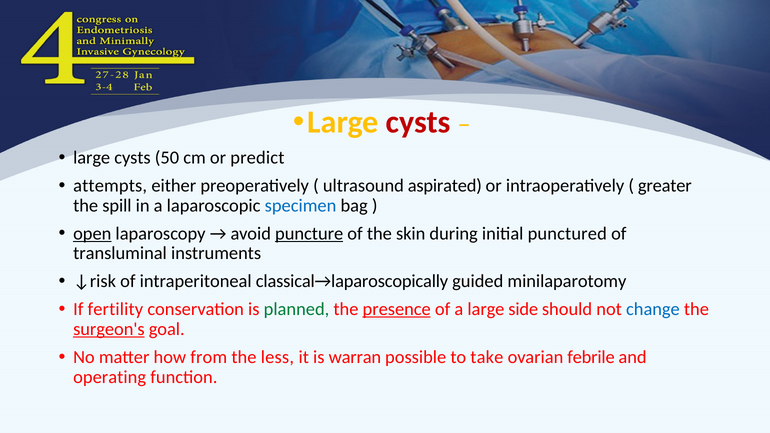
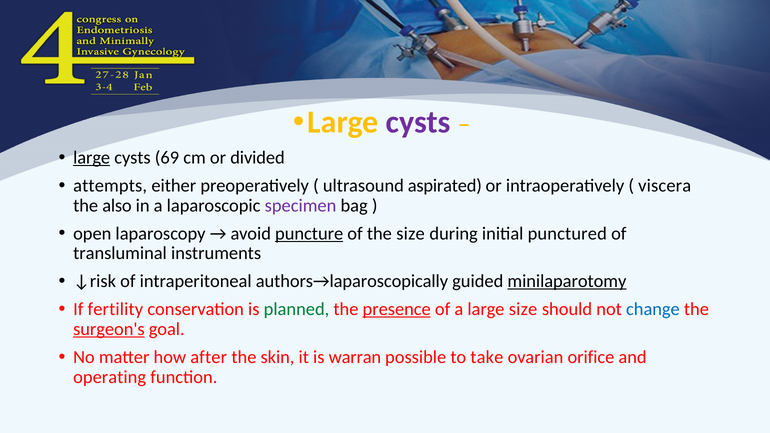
cysts at (418, 122) colour: red -> purple
large at (92, 158) underline: none -> present
50: 50 -> 69
predict: predict -> divided
greater: greater -> viscera
spill: spill -> also
specimen colour: blue -> purple
open underline: present -> none
the skin: skin -> size
classical→laparoscopically: classical→laparoscopically -> authors→laparoscopically
minilaparotomy underline: none -> present
large side: side -> size
from: from -> after
less: less -> skin
febrile: febrile -> orifice
